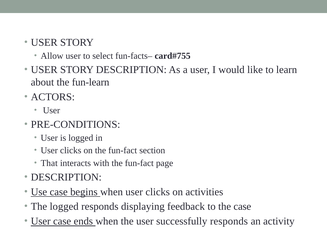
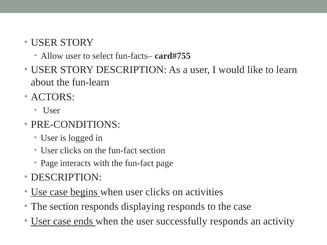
That at (49, 163): That -> Page
The logged: logged -> section
displaying feedback: feedback -> responds
